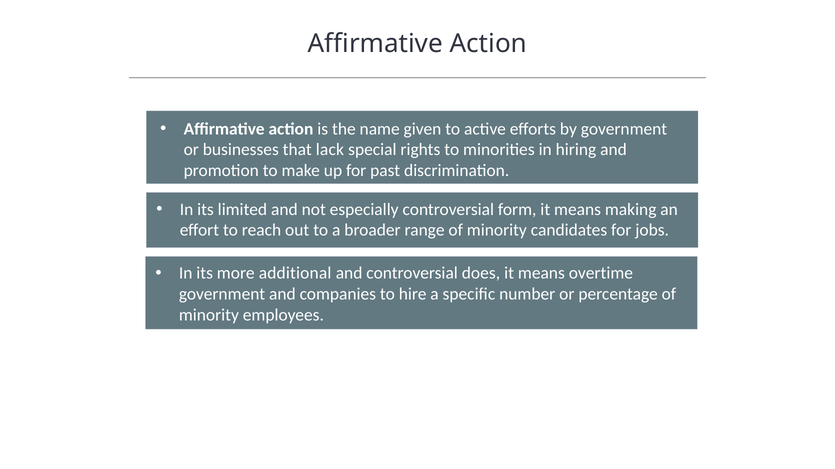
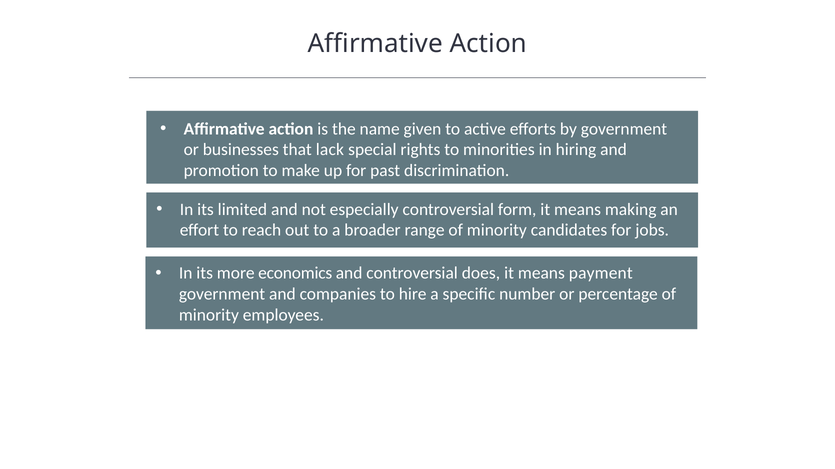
additional: additional -> economics
overtime: overtime -> payment
